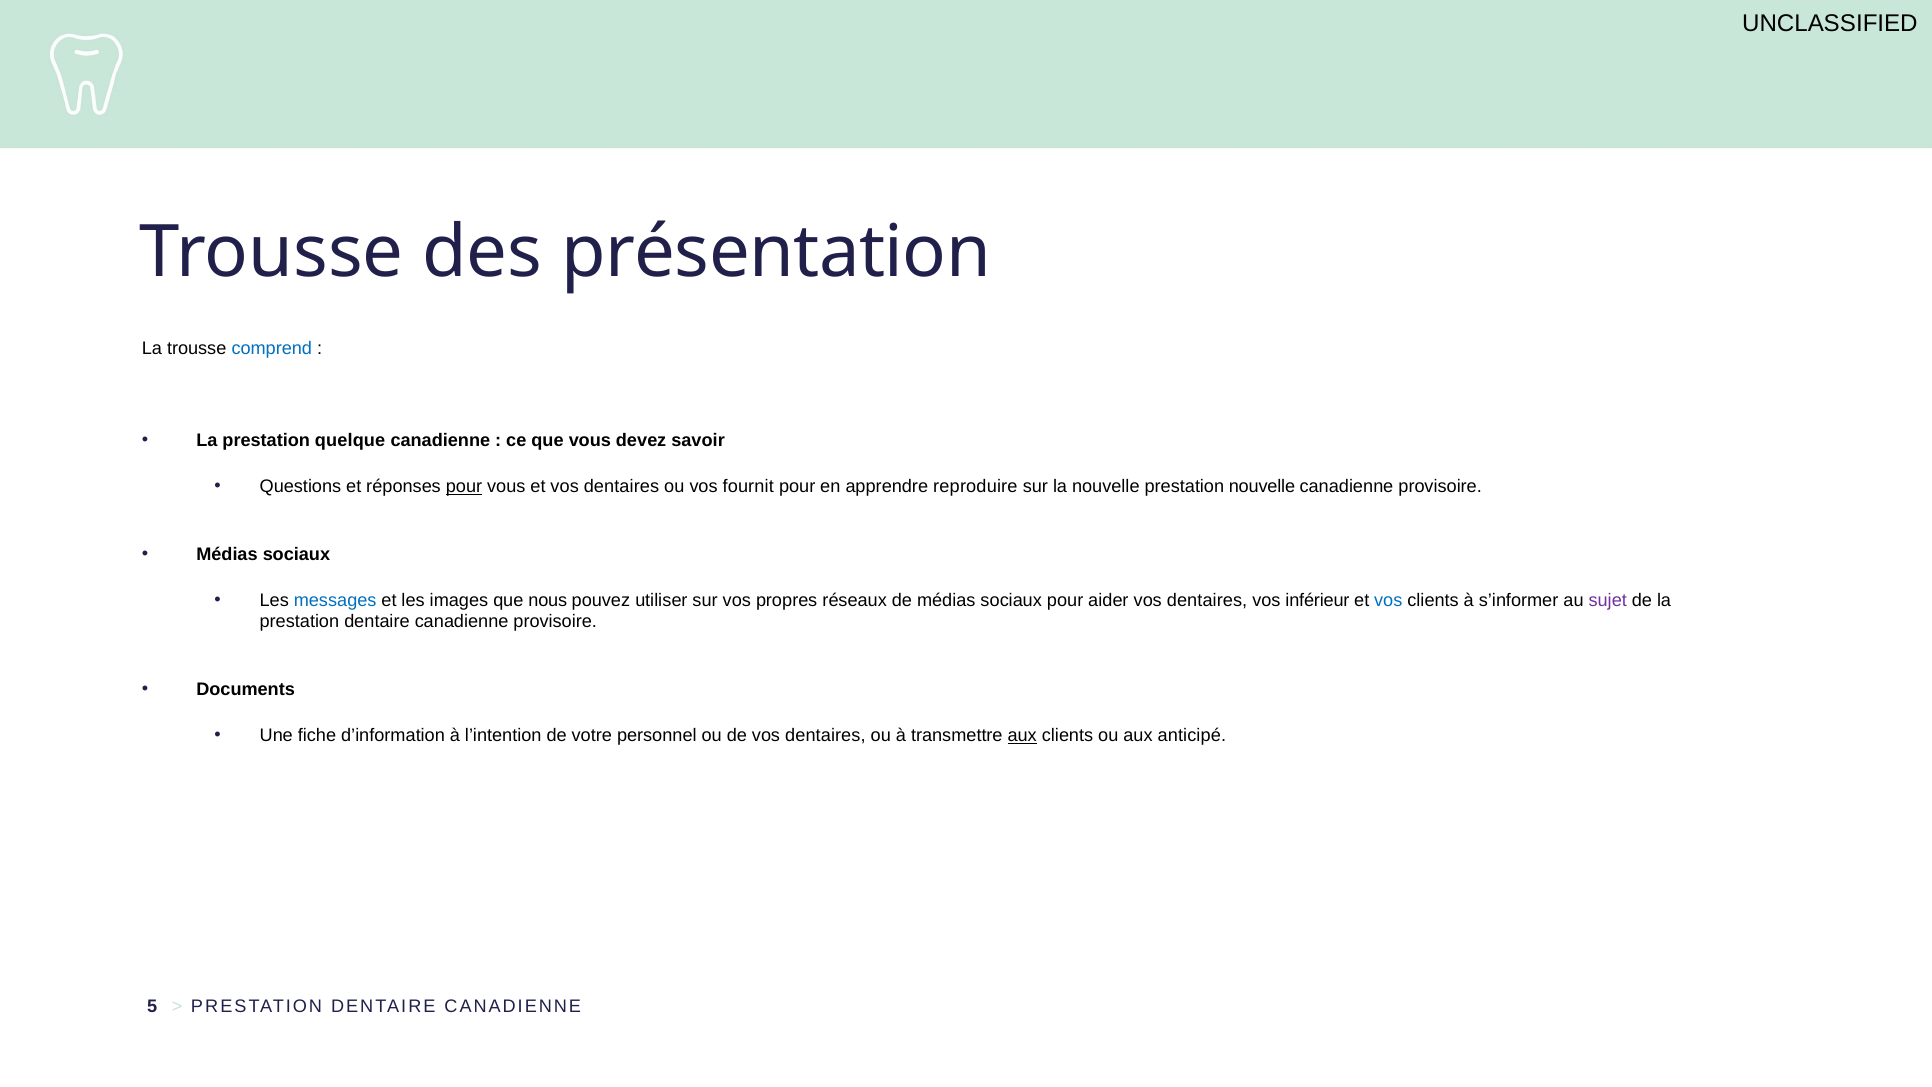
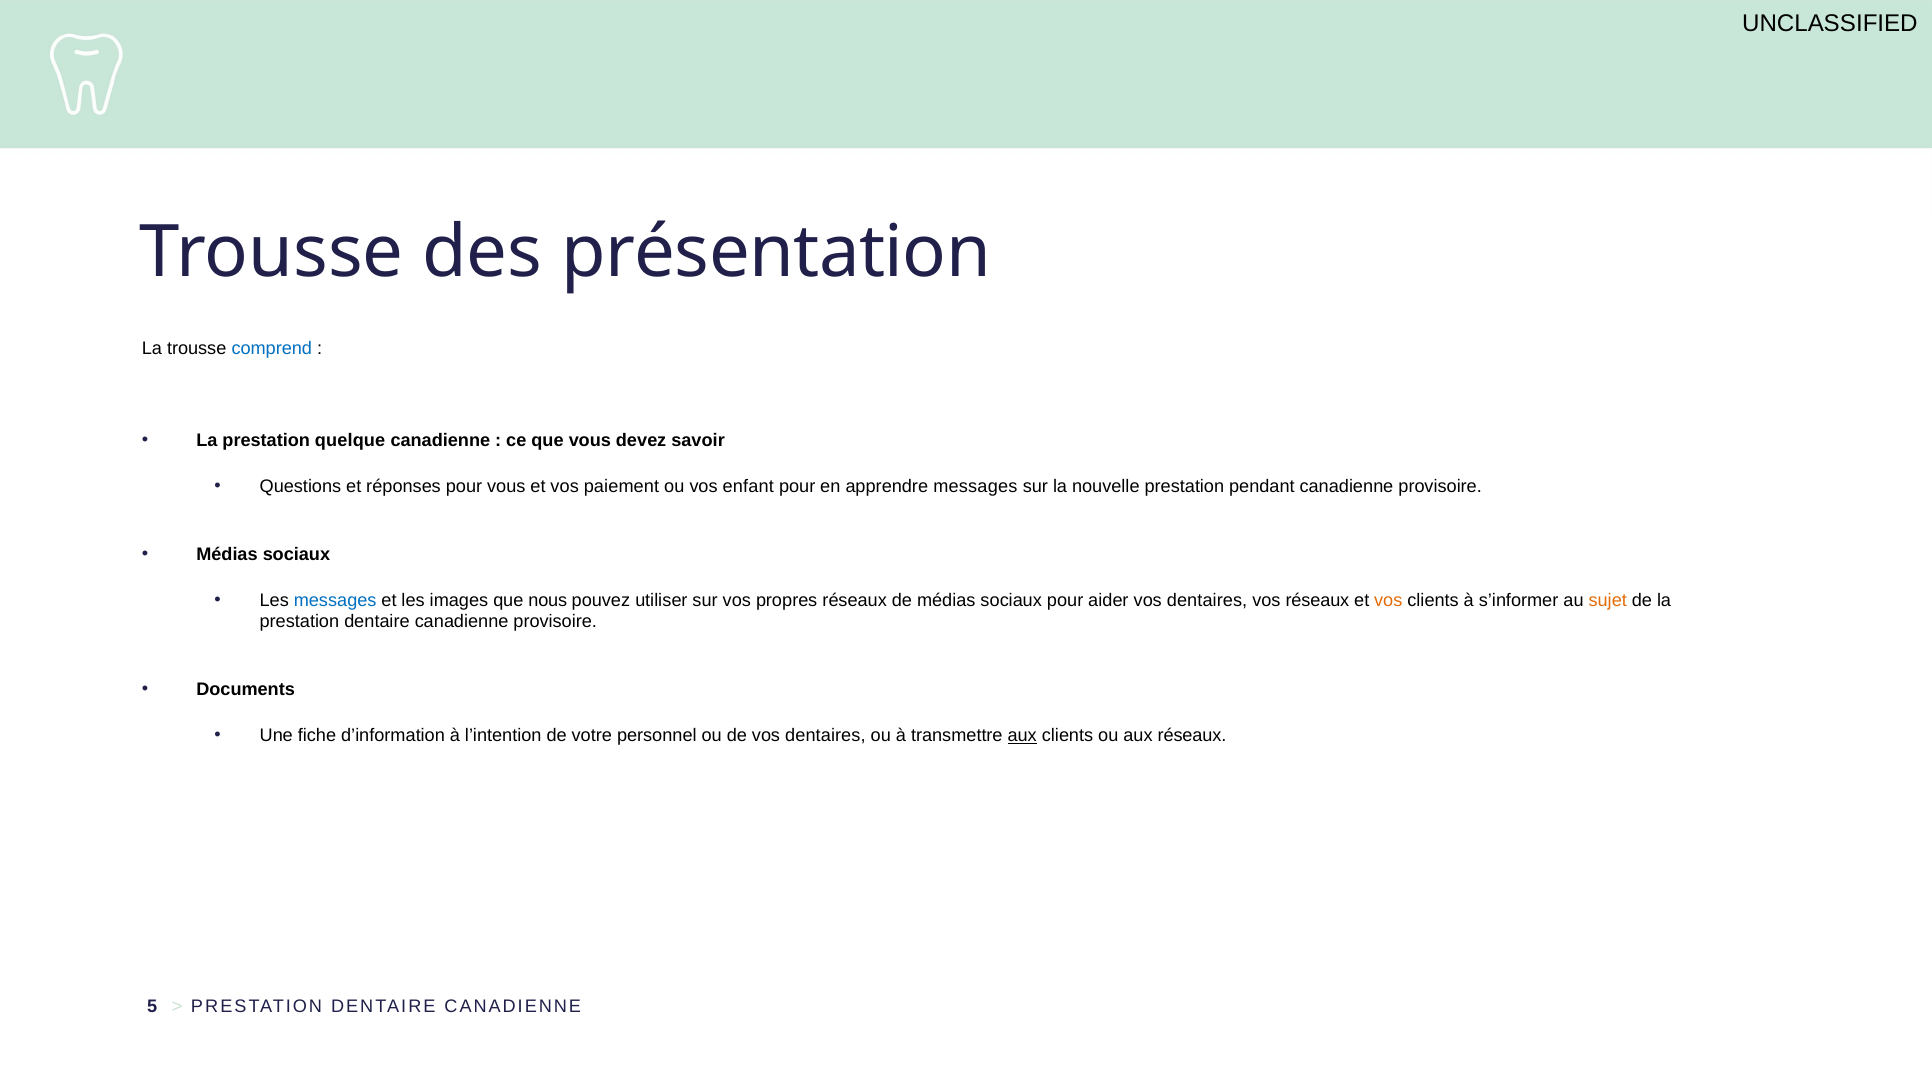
pour at (464, 486) underline: present -> none
et vos dentaires: dentaires -> paiement
fournit: fournit -> enfant
apprendre reproduire: reproduire -> messages
prestation nouvelle: nouvelle -> pendant
vos inférieur: inférieur -> réseaux
vos at (1388, 600) colour: blue -> orange
sujet colour: purple -> orange
aux anticipé: anticipé -> réseaux
